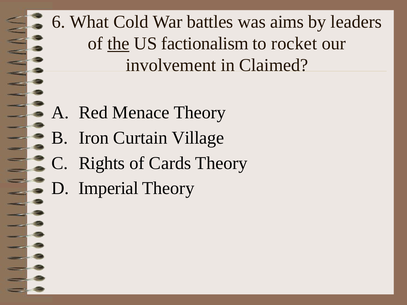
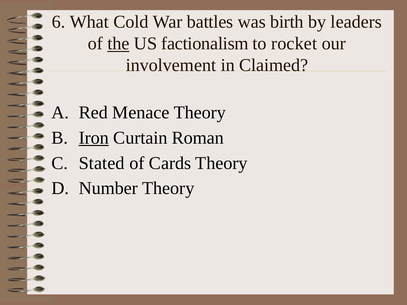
aims: aims -> birth
Iron underline: none -> present
Village: Village -> Roman
Rights: Rights -> Stated
Imperial: Imperial -> Number
